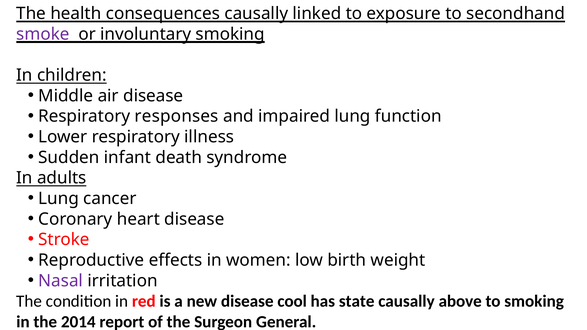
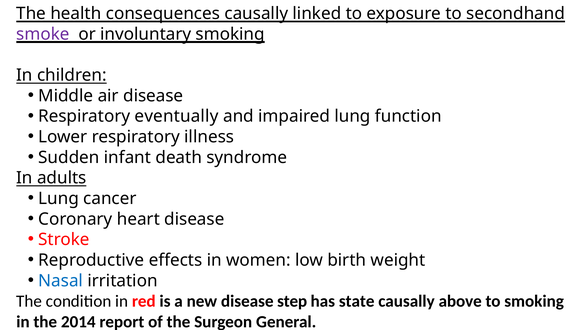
responses: responses -> eventually
Nasal colour: purple -> blue
cool: cool -> step
